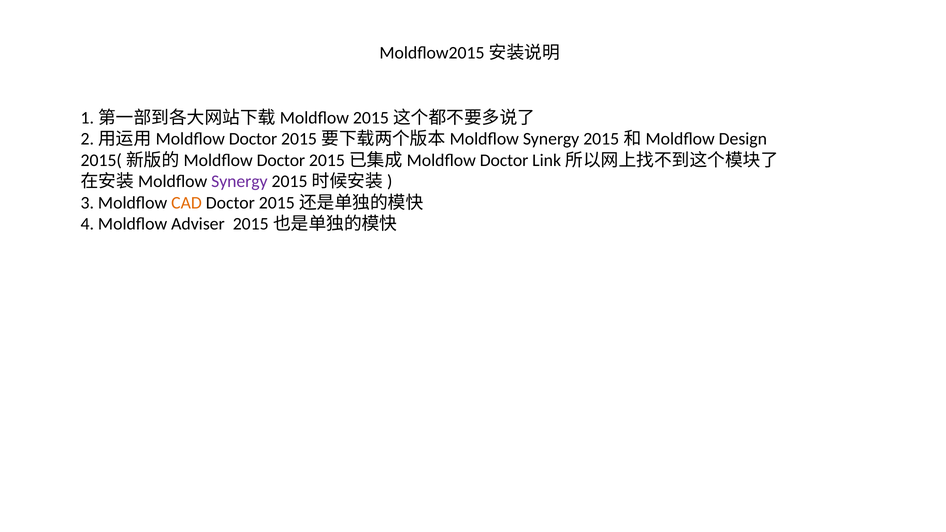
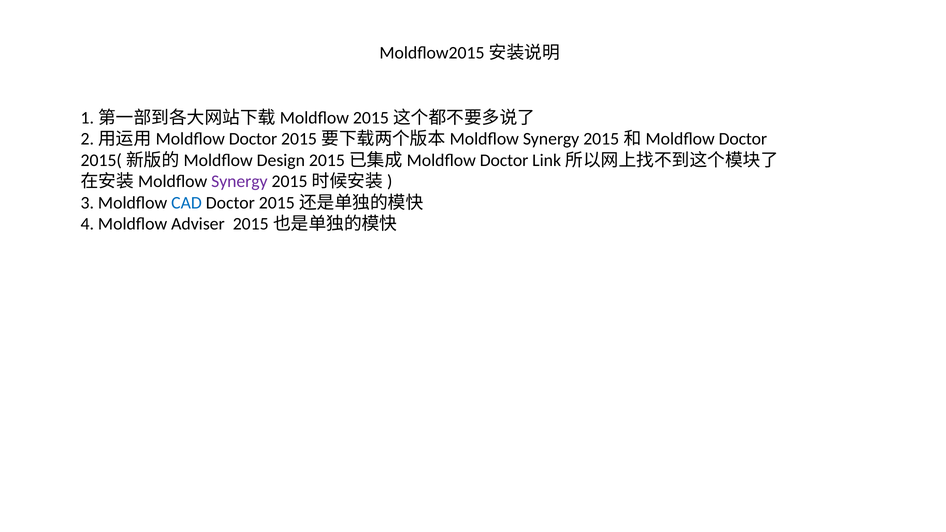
Design at (743, 139): Design -> Doctor
Doctor at (281, 160): Doctor -> Design
CAD colour: orange -> blue
